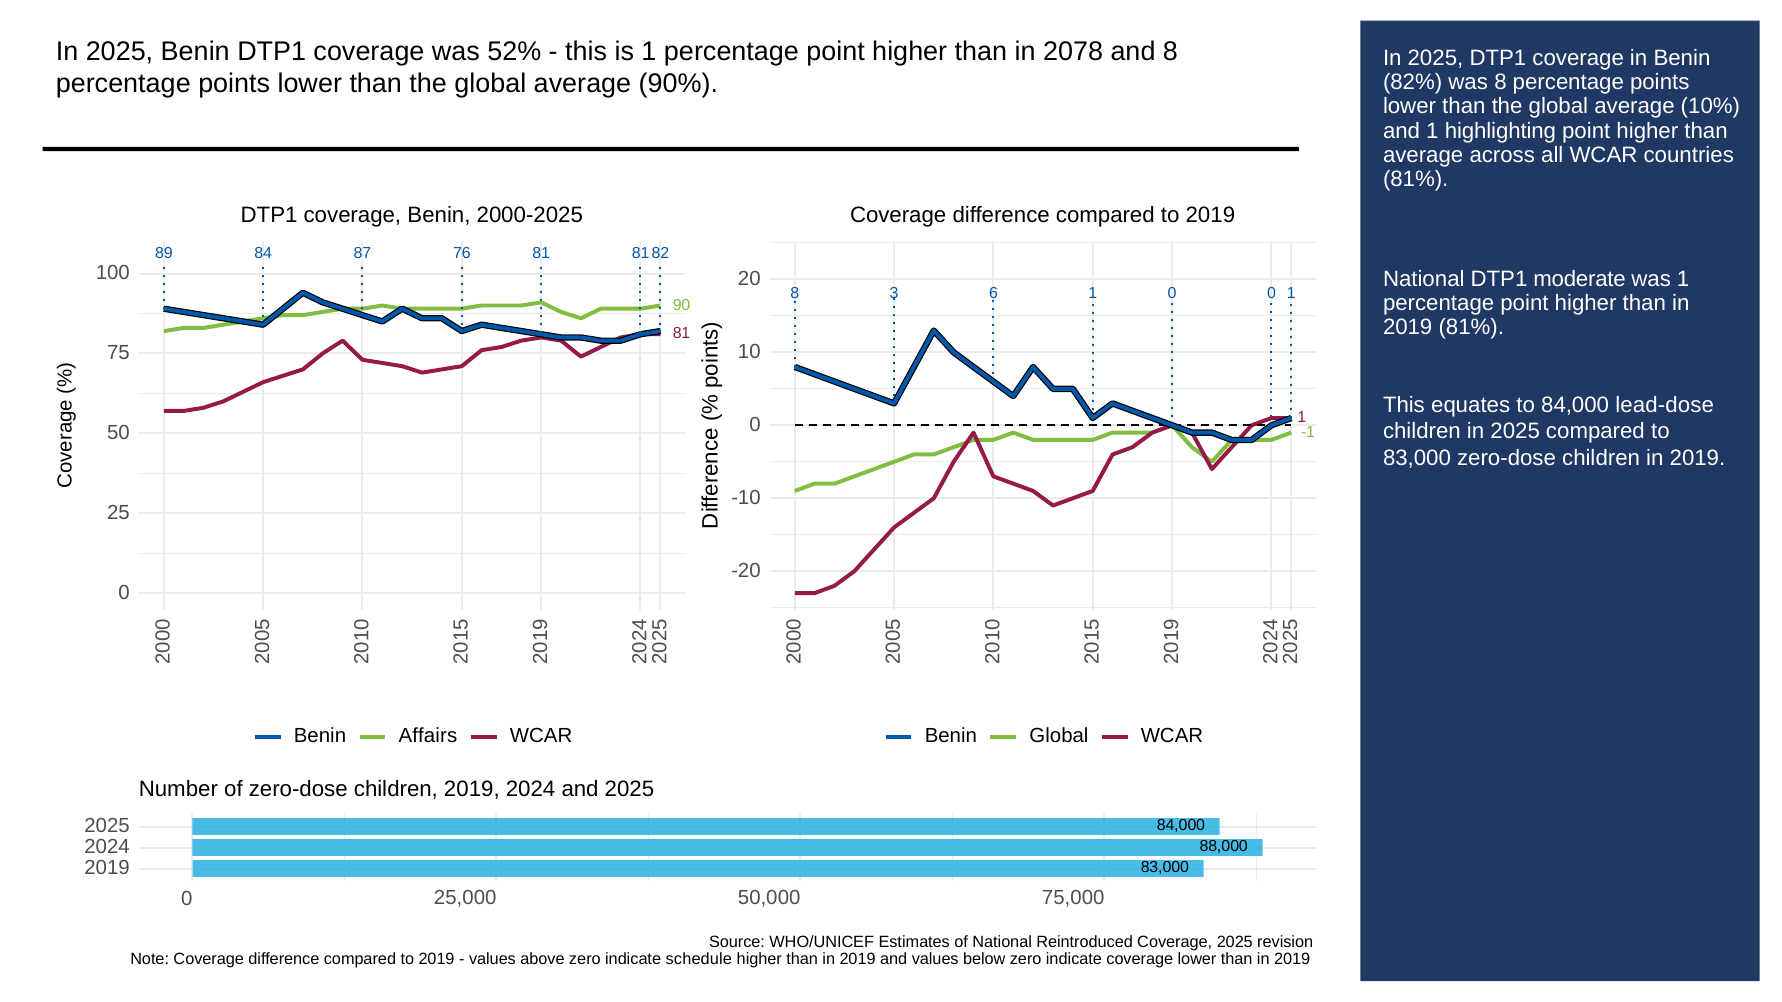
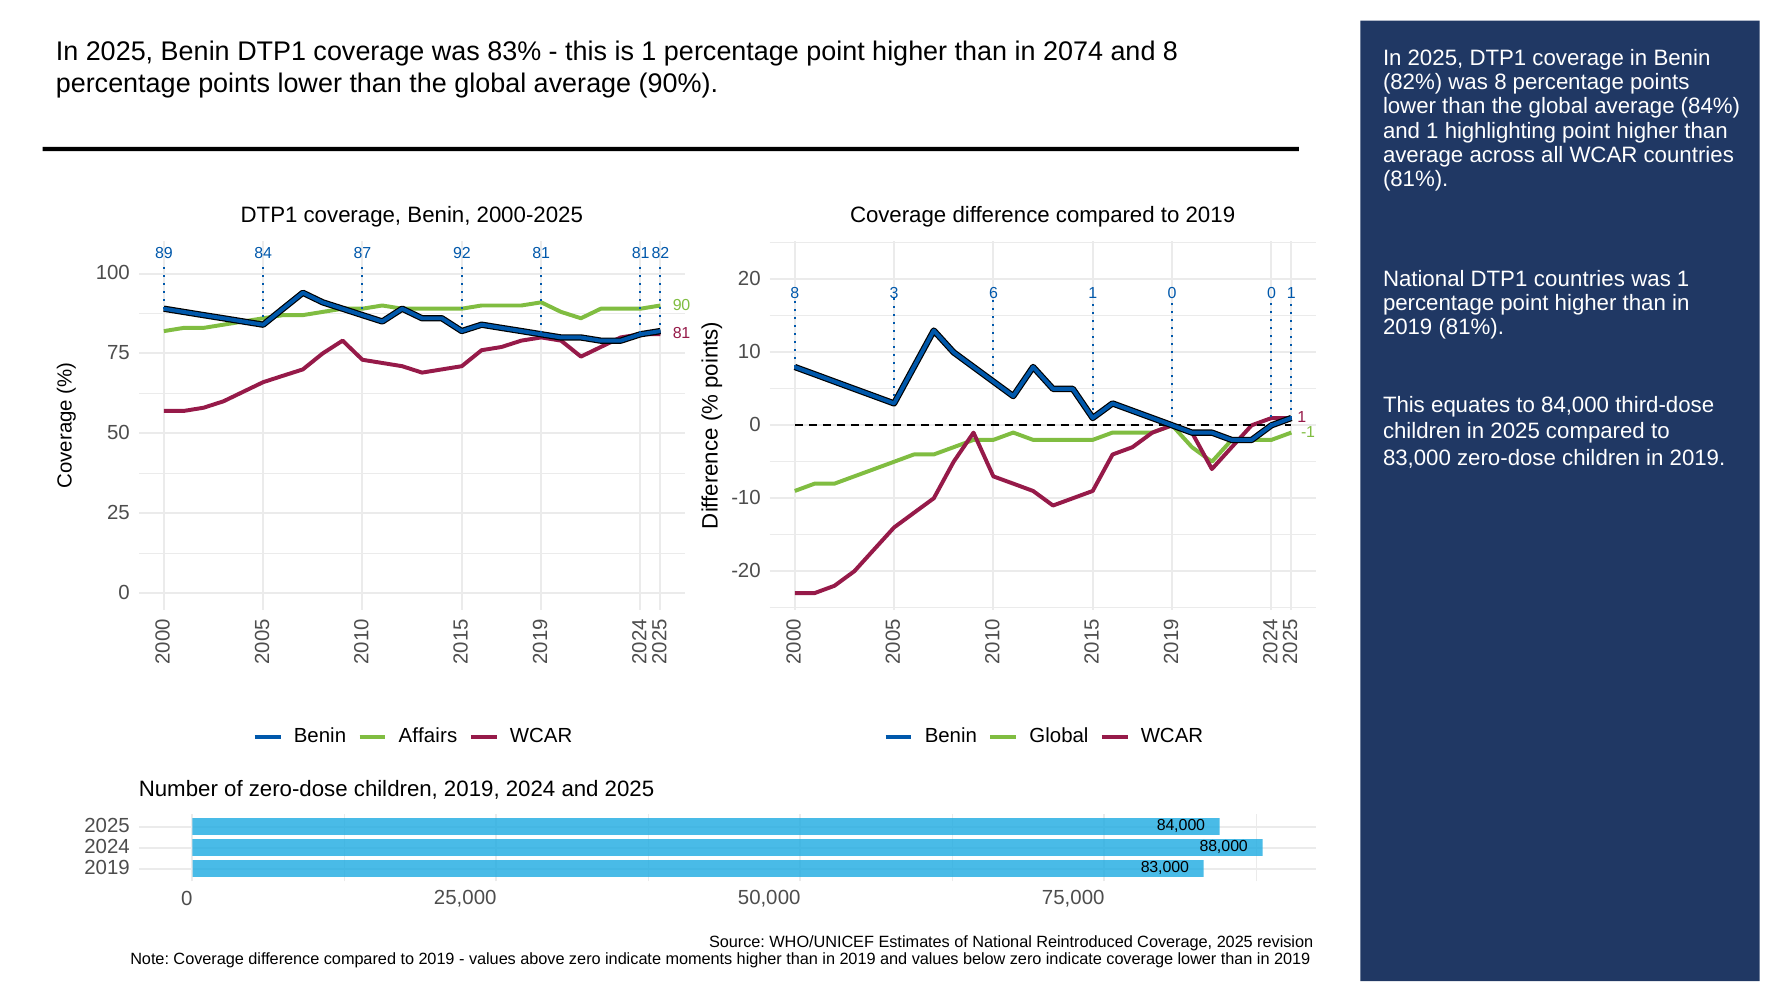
52%: 52% -> 83%
2078: 2078 -> 2074
10%: 10% -> 84%
76: 76 -> 92
DTP1 moderate: moderate -> countries
lead-dose: lead-dose -> third-dose
schedule: schedule -> moments
